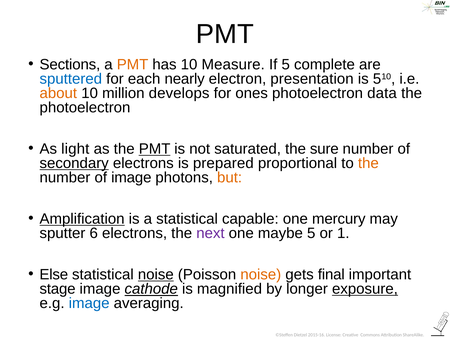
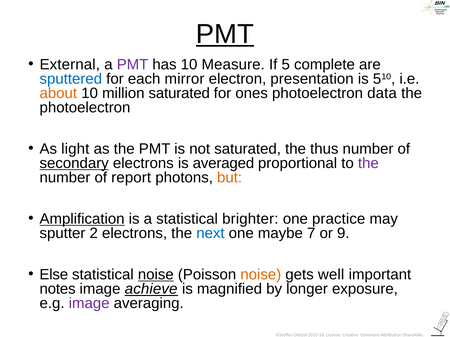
PMT at (225, 34) underline: none -> present
Sections: Sections -> External
PMT at (133, 65) colour: orange -> purple
nearly: nearly -> mirror
million develops: develops -> saturated
PMT at (155, 149) underline: present -> none
sure: sure -> thus
prepared: prepared -> averaged
the at (368, 164) colour: orange -> purple
of image: image -> report
capable: capable -> brighter
mercury: mercury -> practice
6: 6 -> 2
next colour: purple -> blue
maybe 5: 5 -> 7
1: 1 -> 9
final: final -> well
stage: stage -> notes
cathode: cathode -> achieve
exposure underline: present -> none
image at (89, 304) colour: blue -> purple
